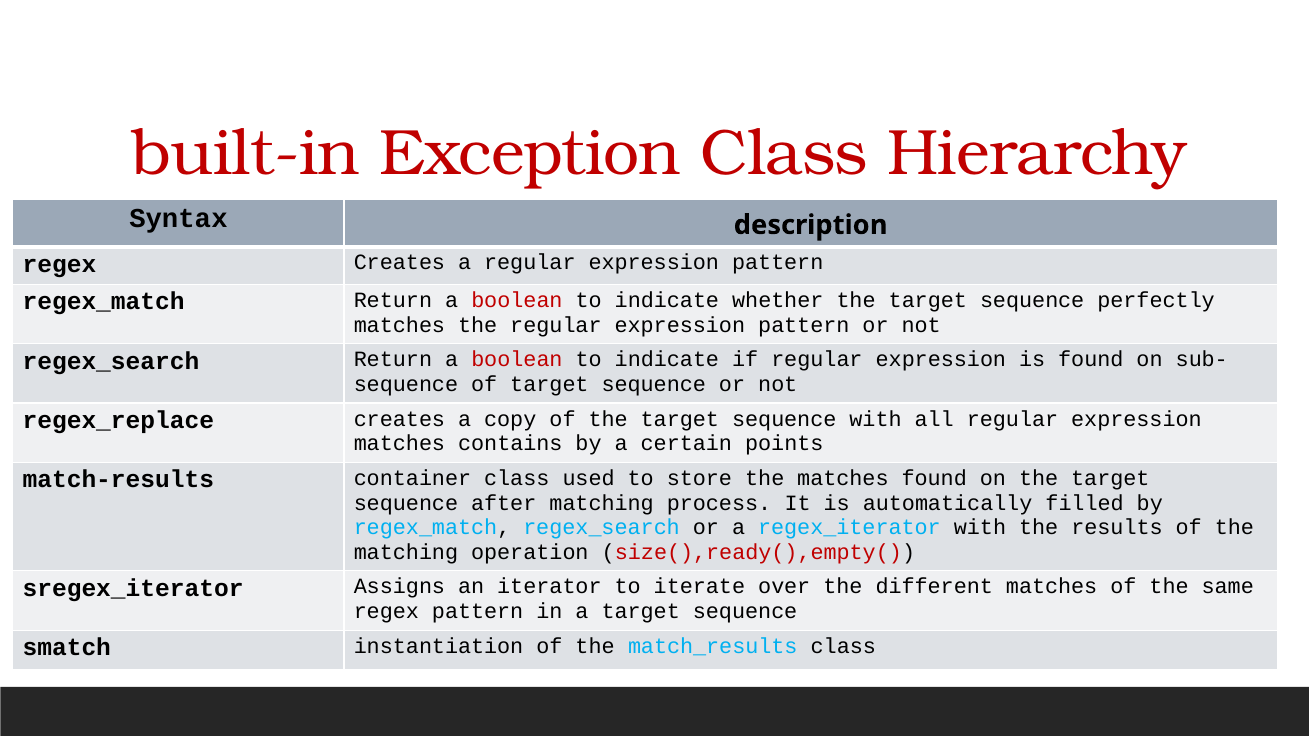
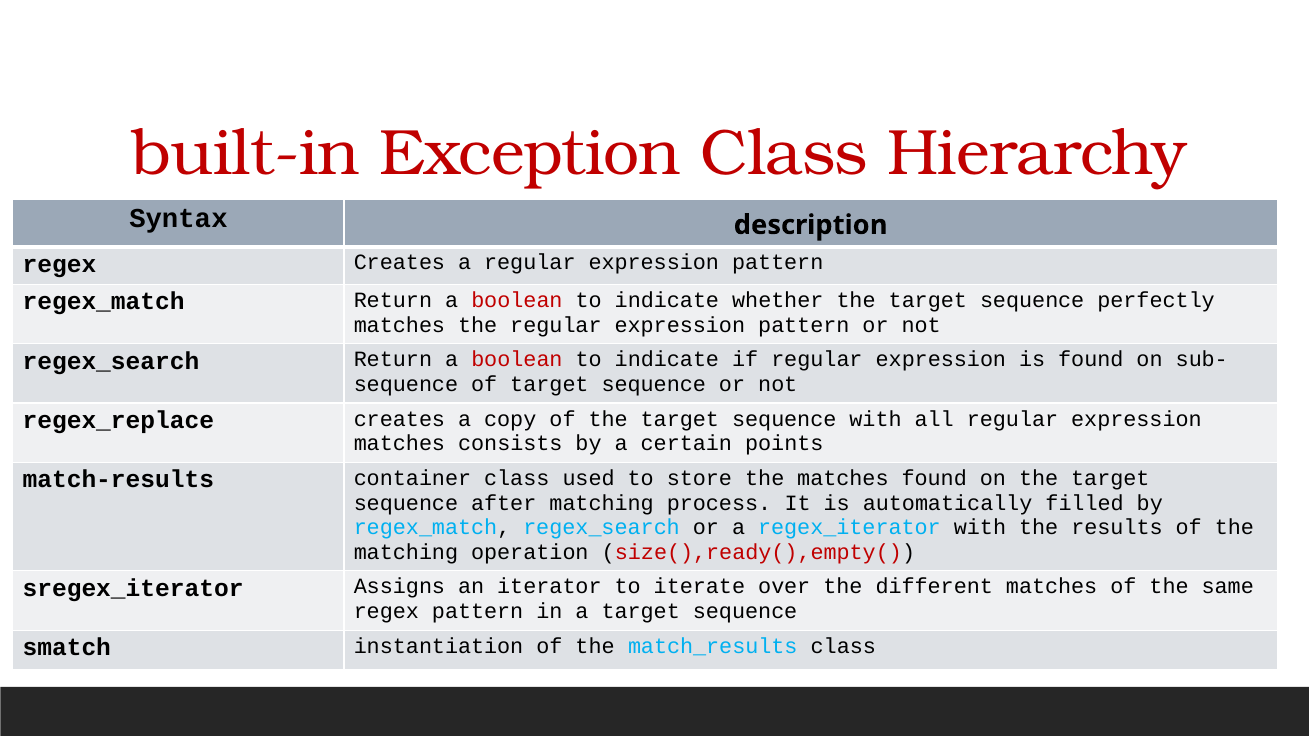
contains: contains -> consists
